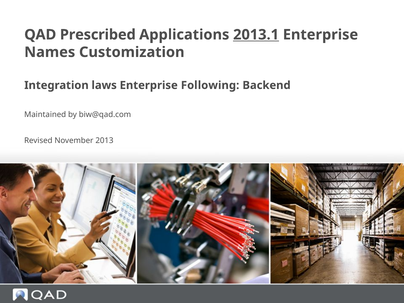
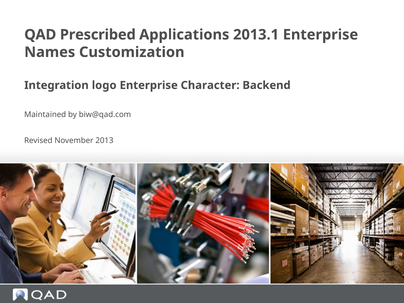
2013.1 underline: present -> none
laws: laws -> logo
Following: Following -> Character
